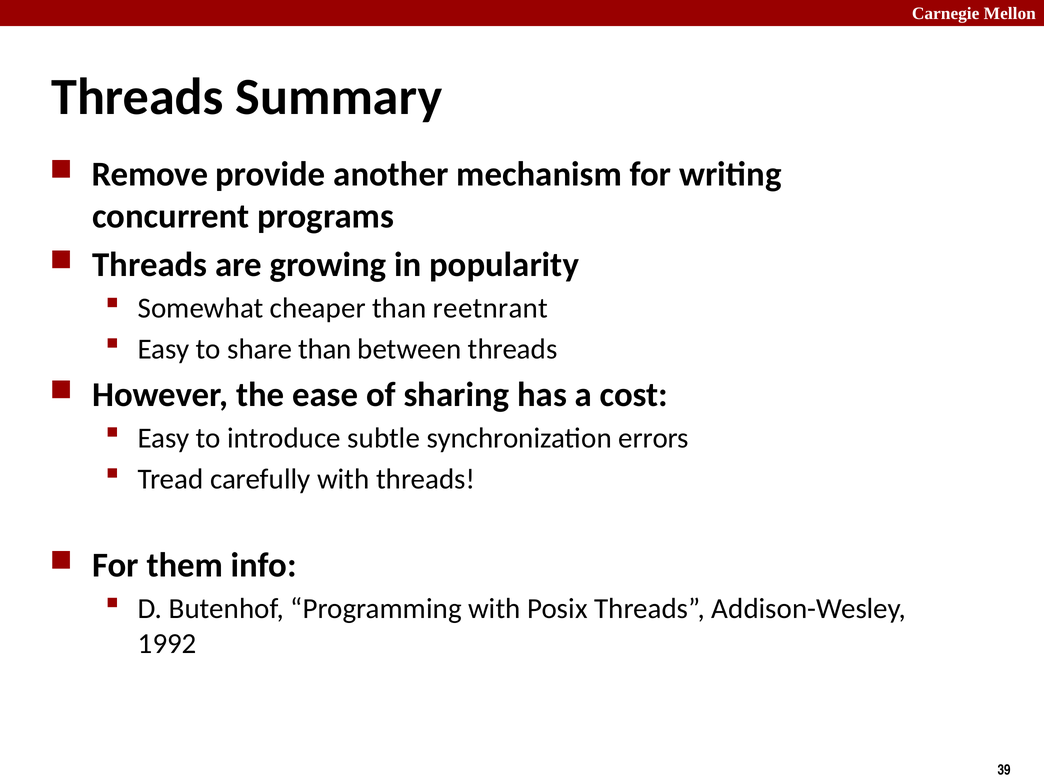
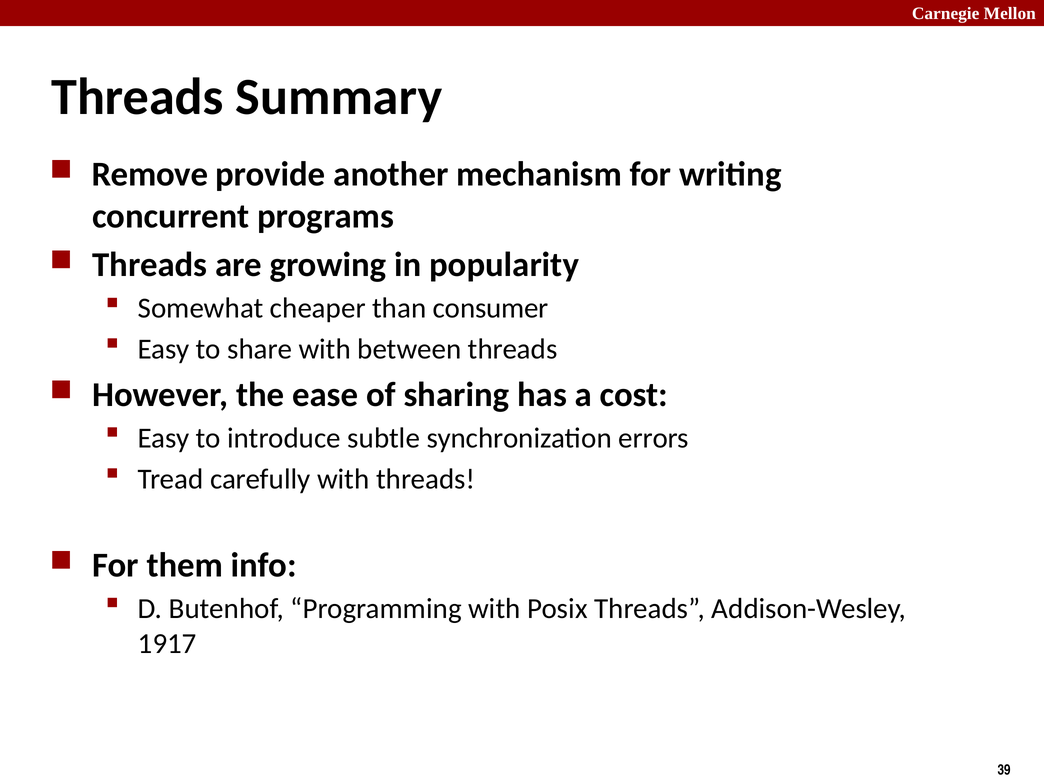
reetnrant: reetnrant -> consumer
share than: than -> with
1992: 1992 -> 1917
